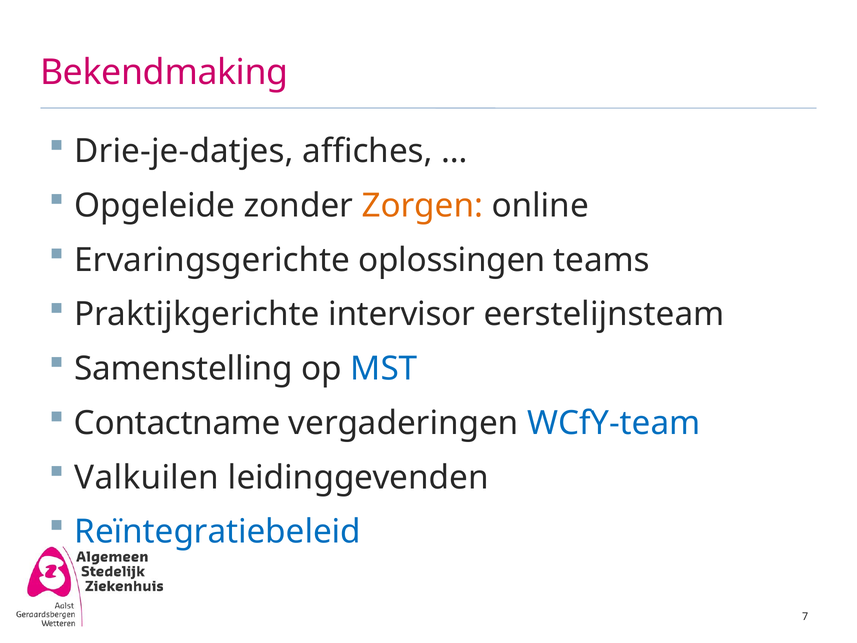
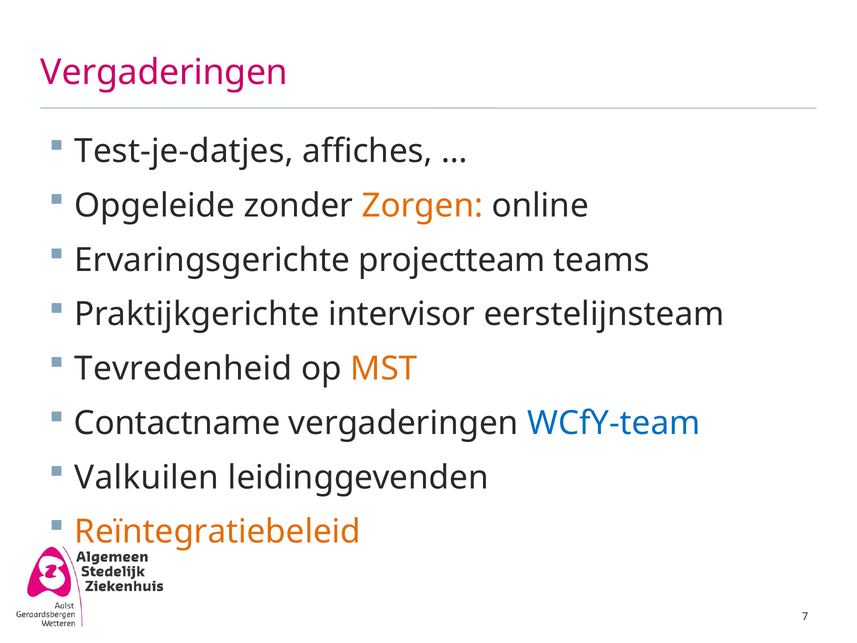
Bekendmaking at (164, 73): Bekendmaking -> Vergaderingen
Drie-je-datjes: Drie-je-datjes -> Test-je-datjes
oplossingen: oplossingen -> projectteam
Samenstelling: Samenstelling -> Tevredenheid
MST colour: blue -> orange
Reïntegratiebeleid colour: blue -> orange
